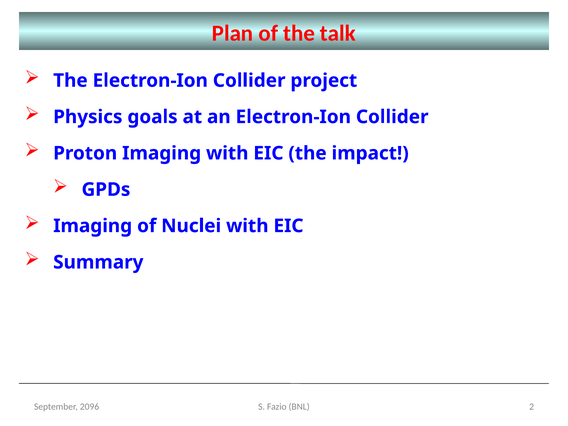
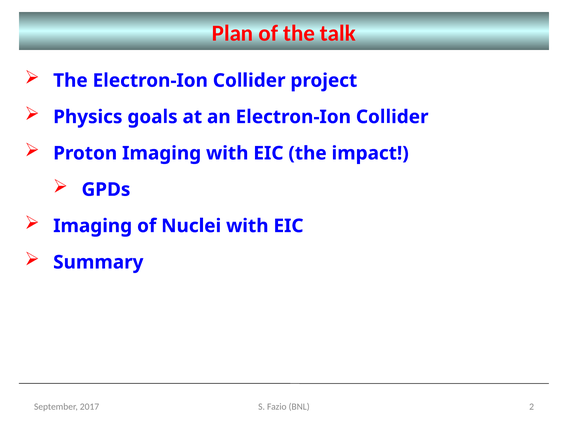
2096: 2096 -> 2017
